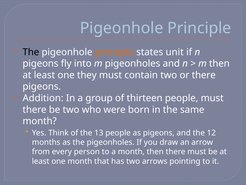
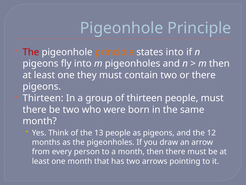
The at (31, 52) colour: black -> red
states unit: unit -> into
Addition at (43, 98): Addition -> Thirteen
